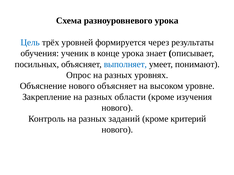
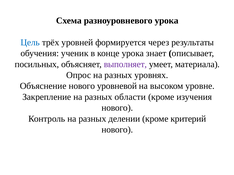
выполняет colour: blue -> purple
понимают: понимают -> материала
нового объясняет: объясняет -> уровневой
заданий: заданий -> делении
